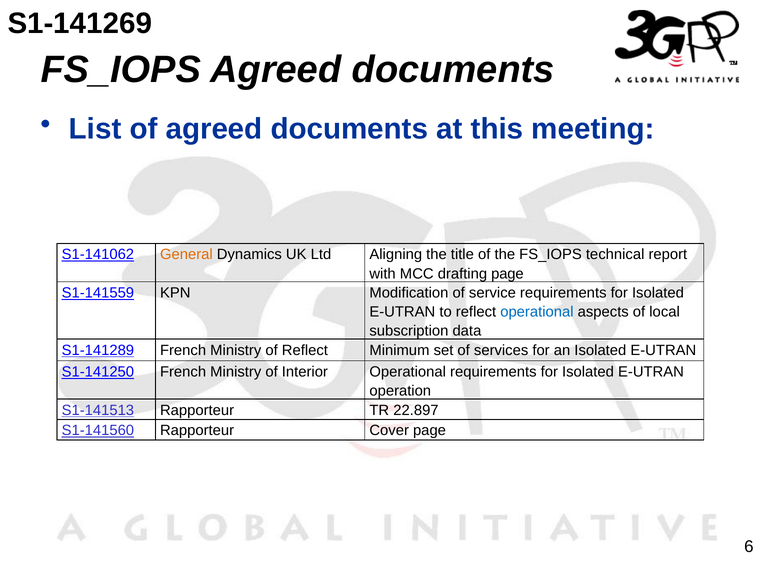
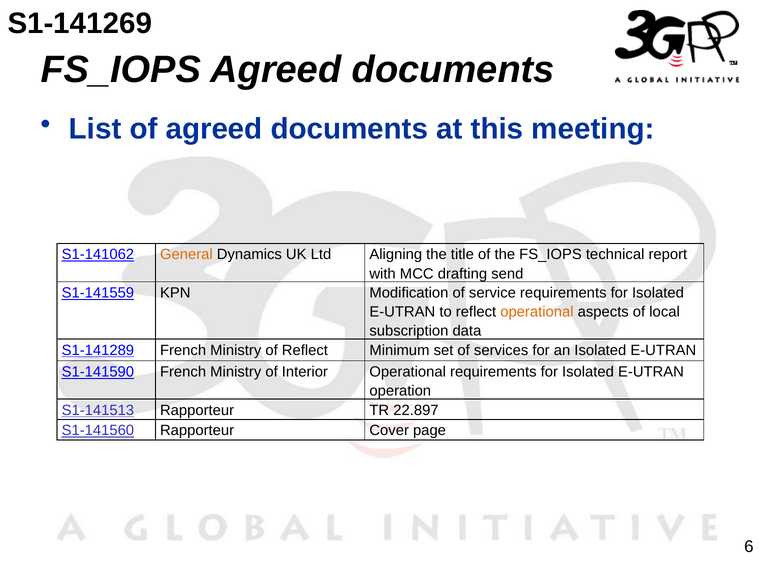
drafting page: page -> send
operational at (537, 312) colour: blue -> orange
S1-141250: S1-141250 -> S1-141590
